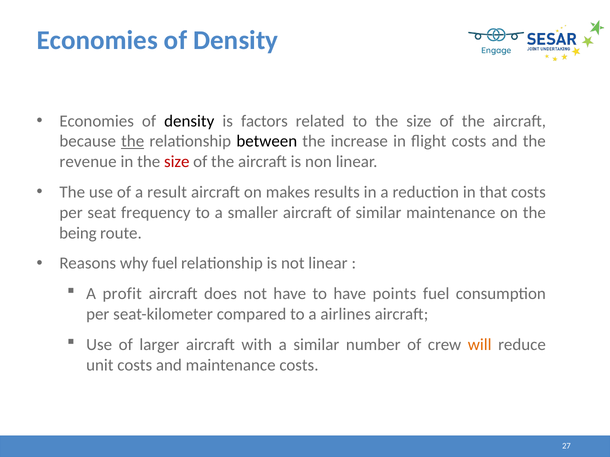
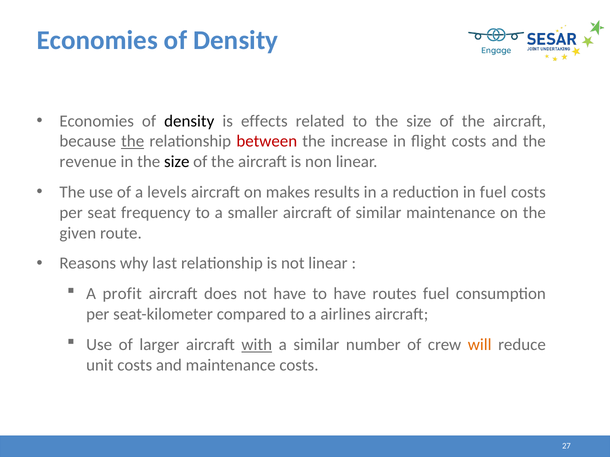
factors: factors -> effects
between colour: black -> red
size at (177, 162) colour: red -> black
result: result -> levels
in that: that -> fuel
being: being -> given
why fuel: fuel -> last
points: points -> routes
with underline: none -> present
